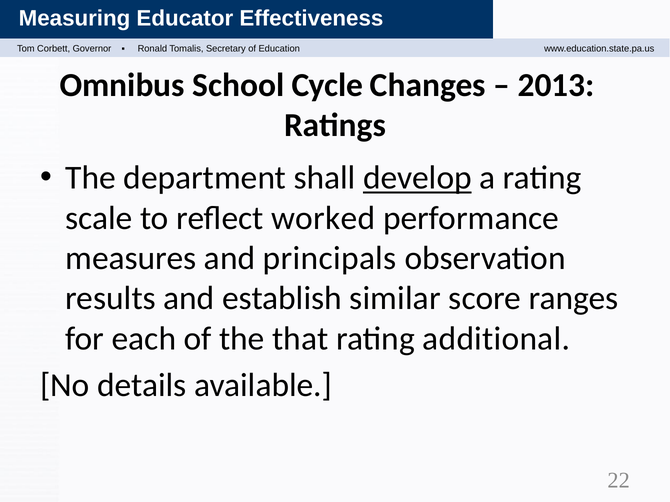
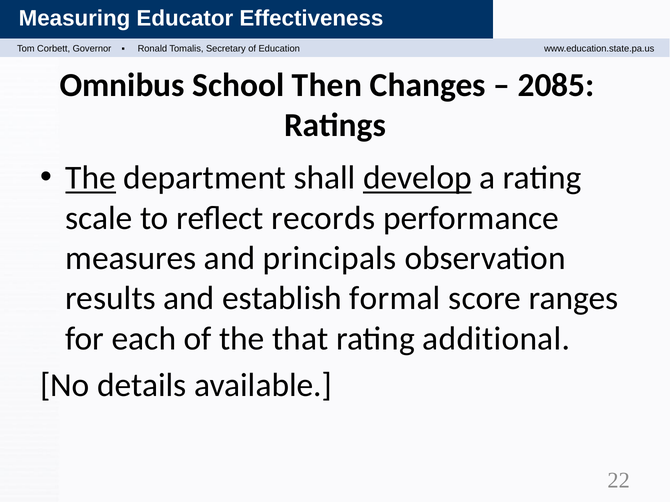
Cycle: Cycle -> Then
2013: 2013 -> 2085
The at (91, 178) underline: none -> present
worked: worked -> records
similar: similar -> formal
